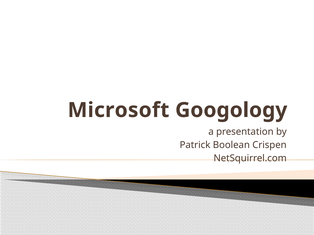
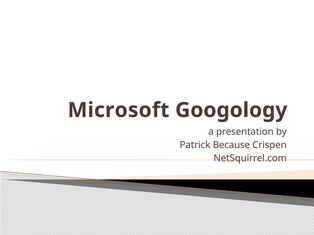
Boolean: Boolean -> Because
